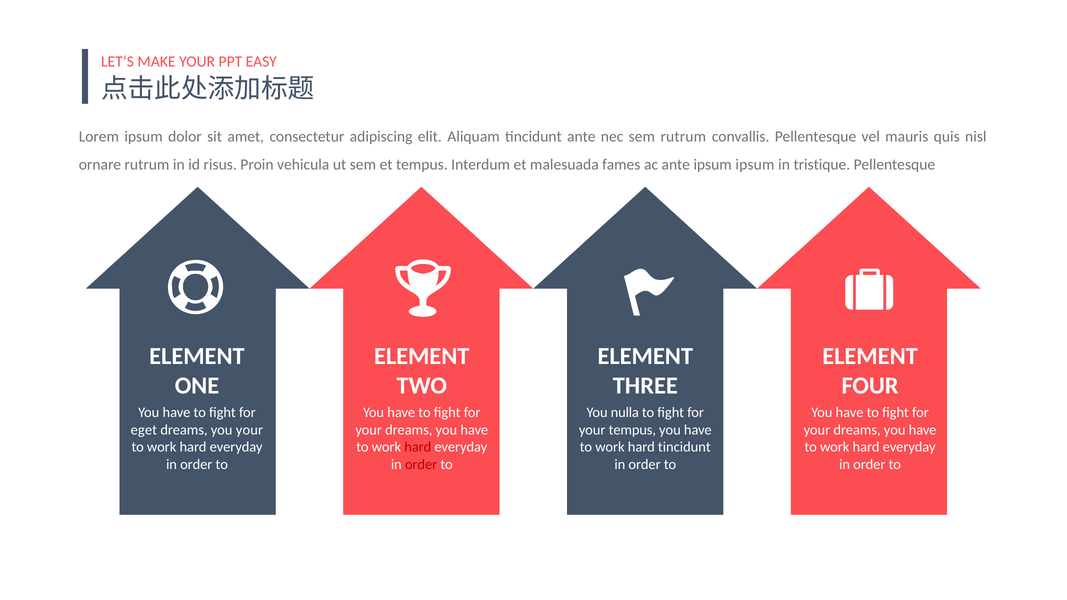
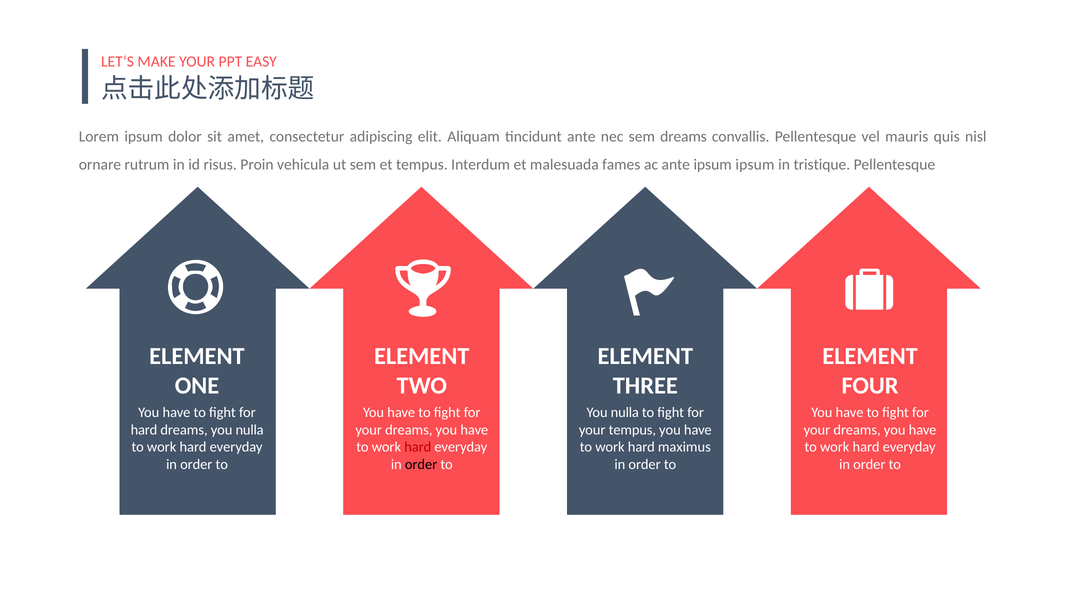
sem rutrum: rutrum -> dreams
eget at (144, 430): eget -> hard
dreams you your: your -> nulla
hard tincidunt: tincidunt -> maximus
order at (421, 465) colour: red -> black
